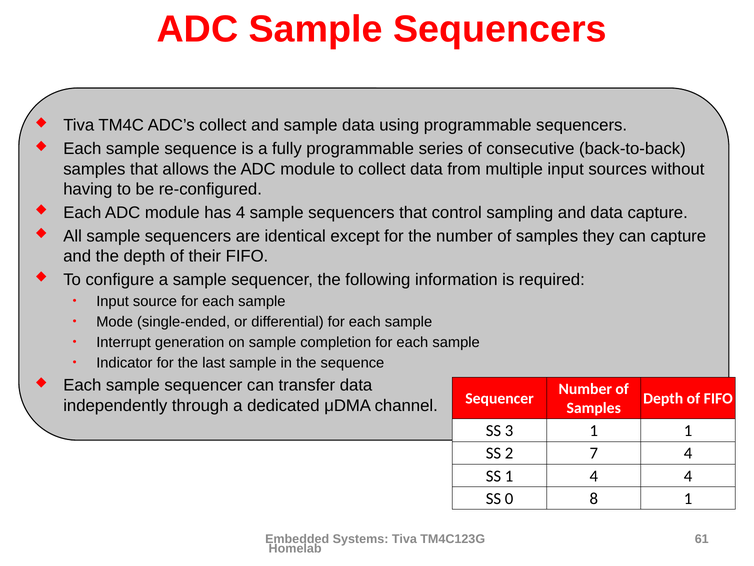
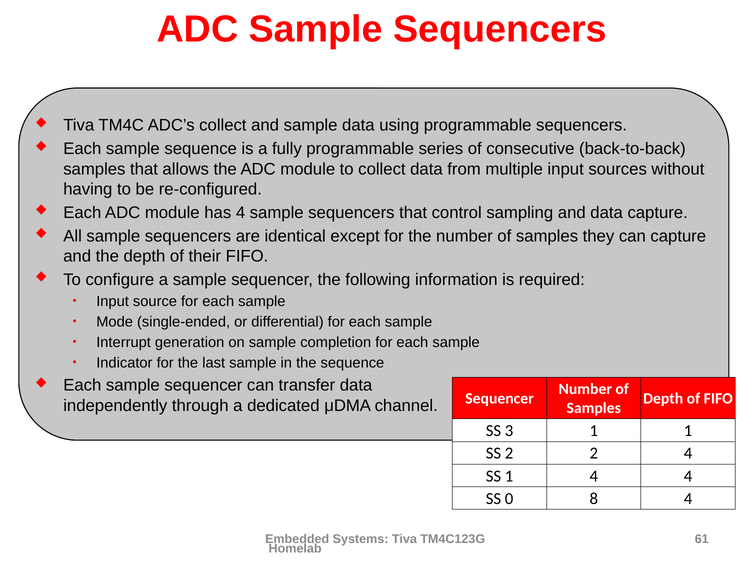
2 7: 7 -> 2
8 1: 1 -> 4
